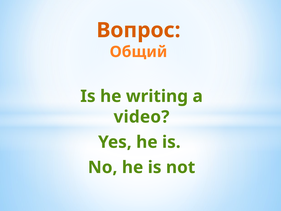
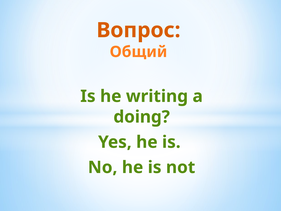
video: video -> doing
